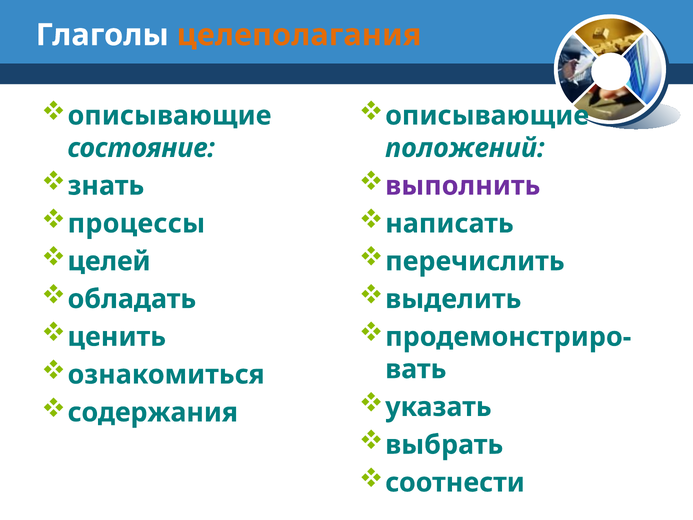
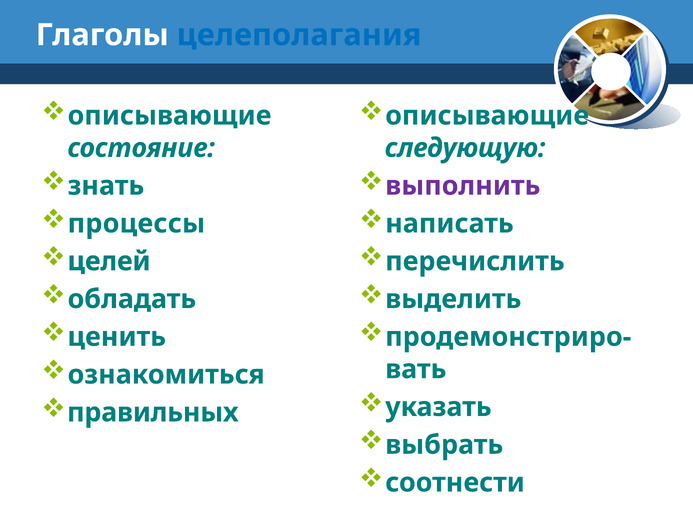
целеполагания colour: orange -> blue
положений: положений -> следующую
содержания: содержания -> правильных
